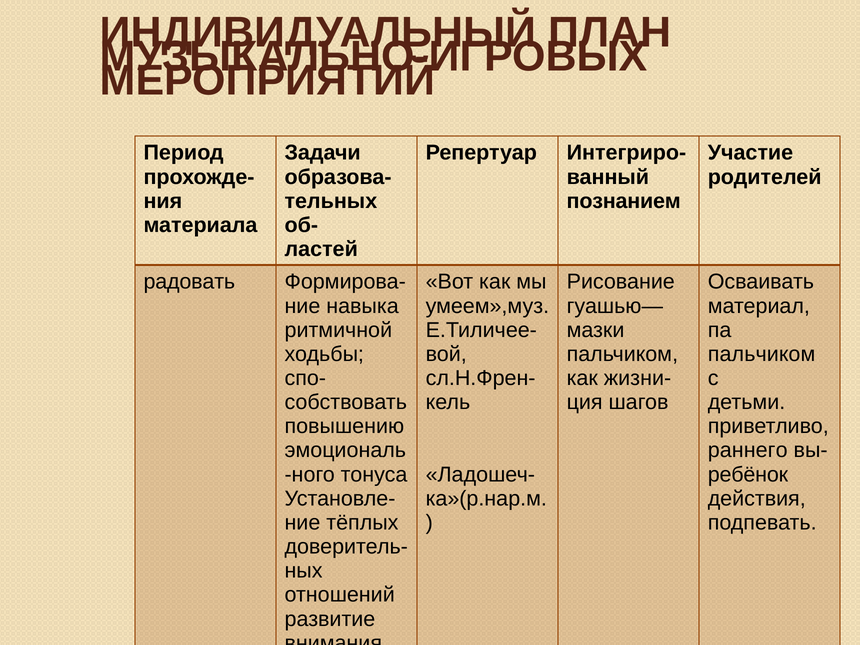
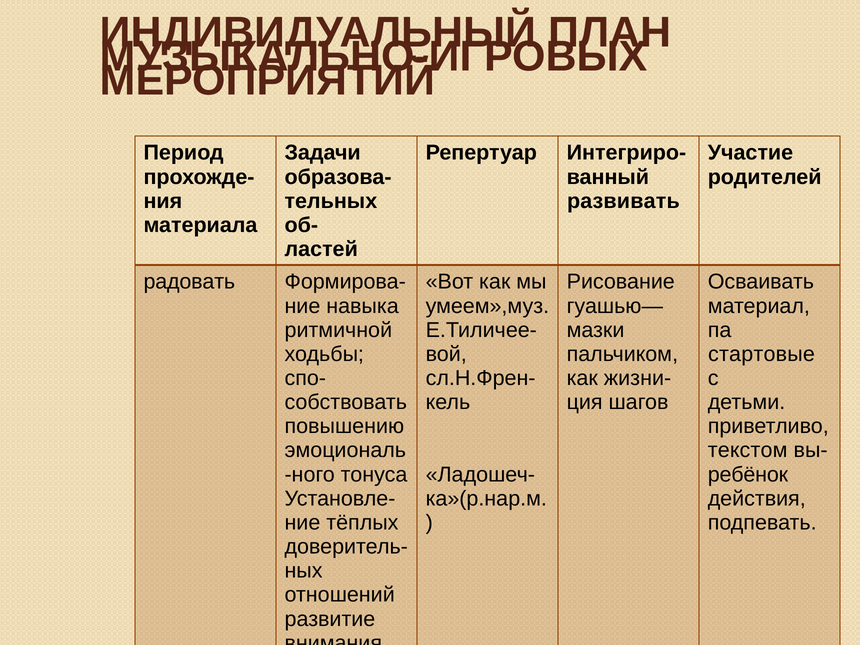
познанием: познанием -> развивать
пальчиком at (762, 354): пальчиком -> стартовые
раннего: раннего -> текстом
